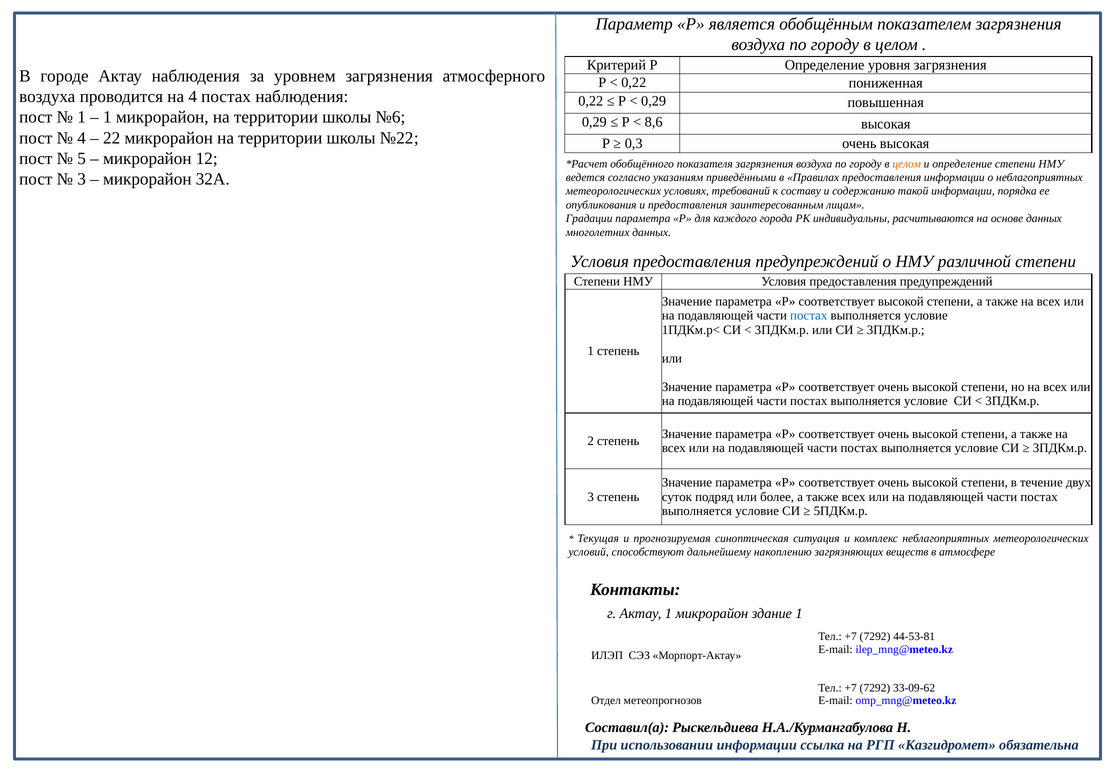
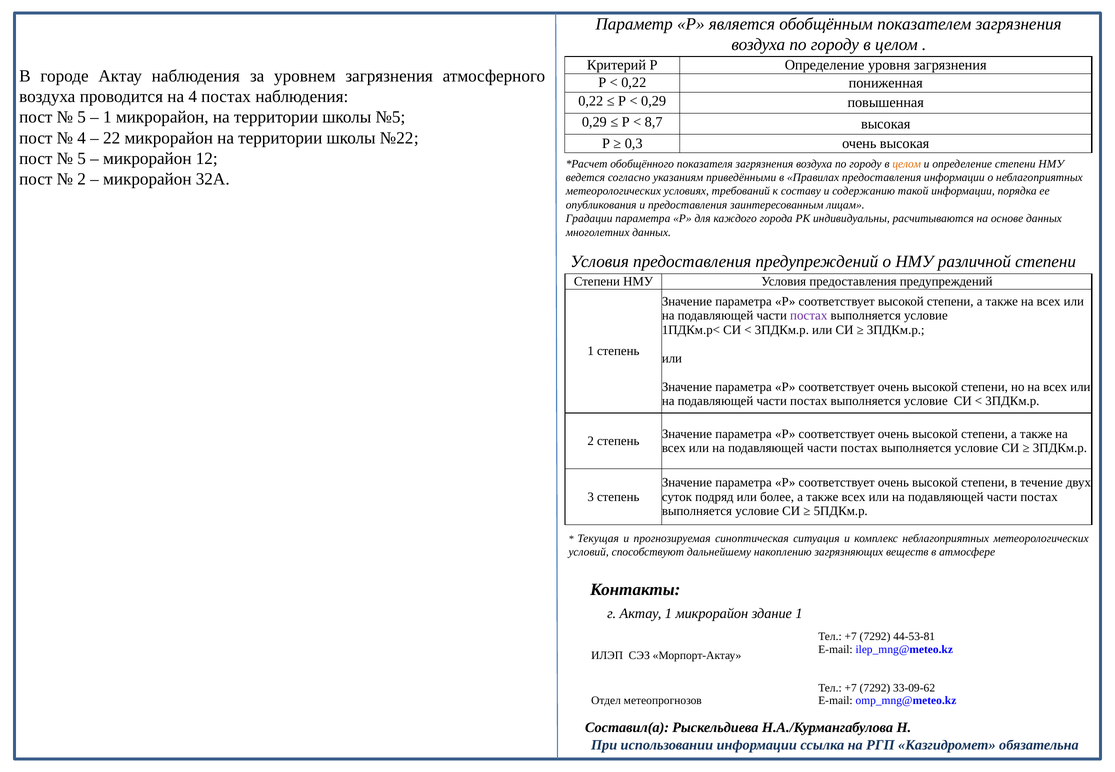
1 at (82, 117): 1 -> 5
№6: №6 -> №5
8,6: 8,6 -> 8,7
3 at (82, 179): 3 -> 2
постах at (809, 316) colour: blue -> purple
